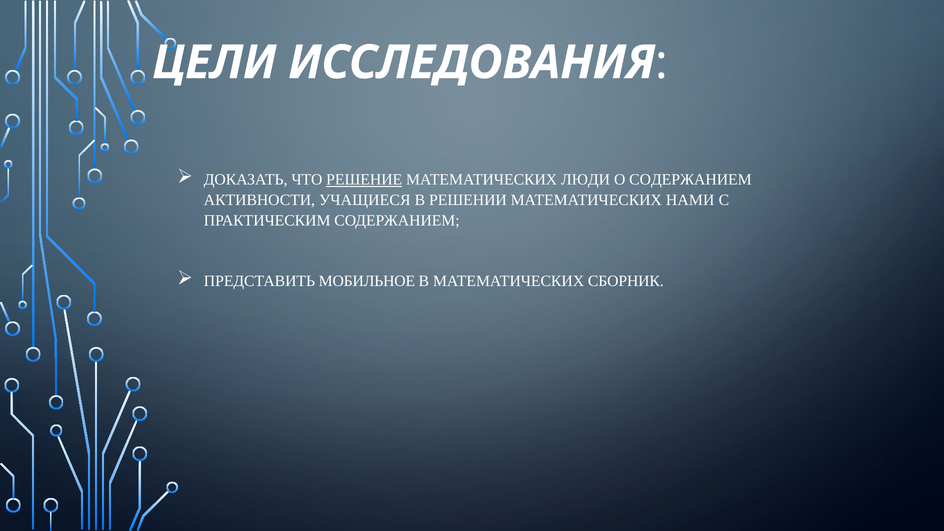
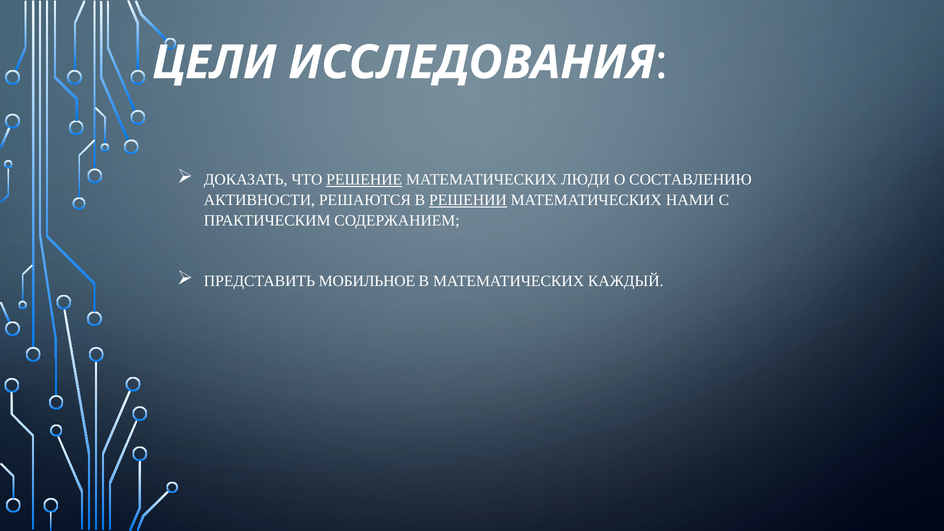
О СОДЕРЖАНИЕМ: СОДЕРЖАНИЕМ -> СОСТАВЛЕНИЮ
УЧАЩИЕСЯ: УЧАЩИЕСЯ -> РЕШАЮТСЯ
РЕШЕНИИ underline: none -> present
СБОРНИК: СБОРНИК -> КАЖДЫЙ
